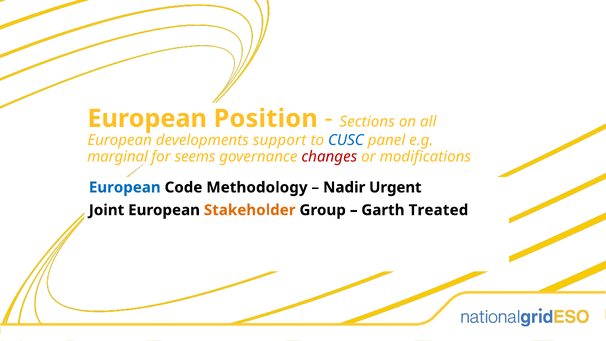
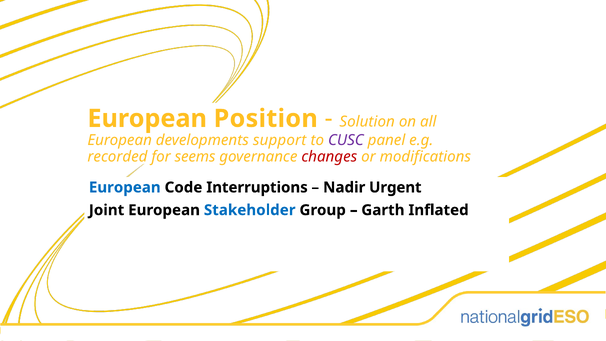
Sections: Sections -> Solution
CUSC colour: blue -> purple
marginal: marginal -> recorded
Methodology: Methodology -> Interruptions
Stakeholder colour: orange -> blue
Treated: Treated -> Inflated
